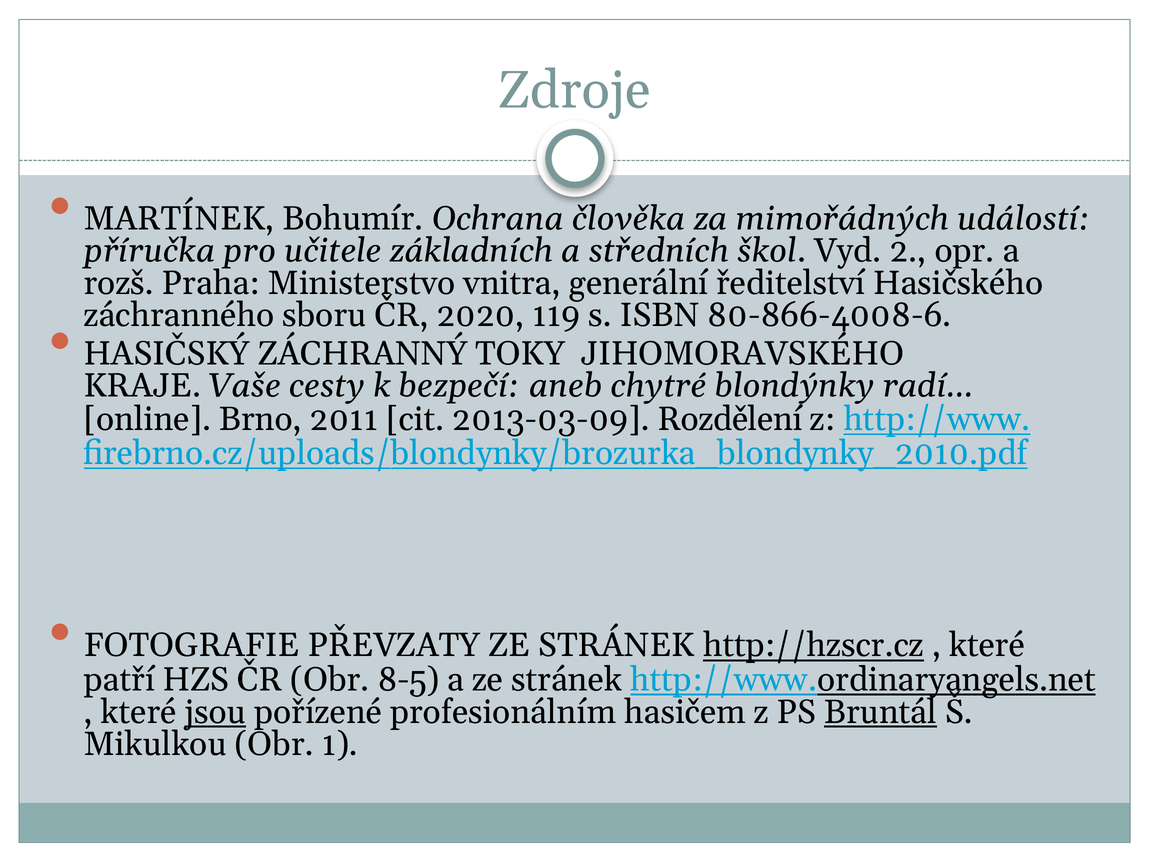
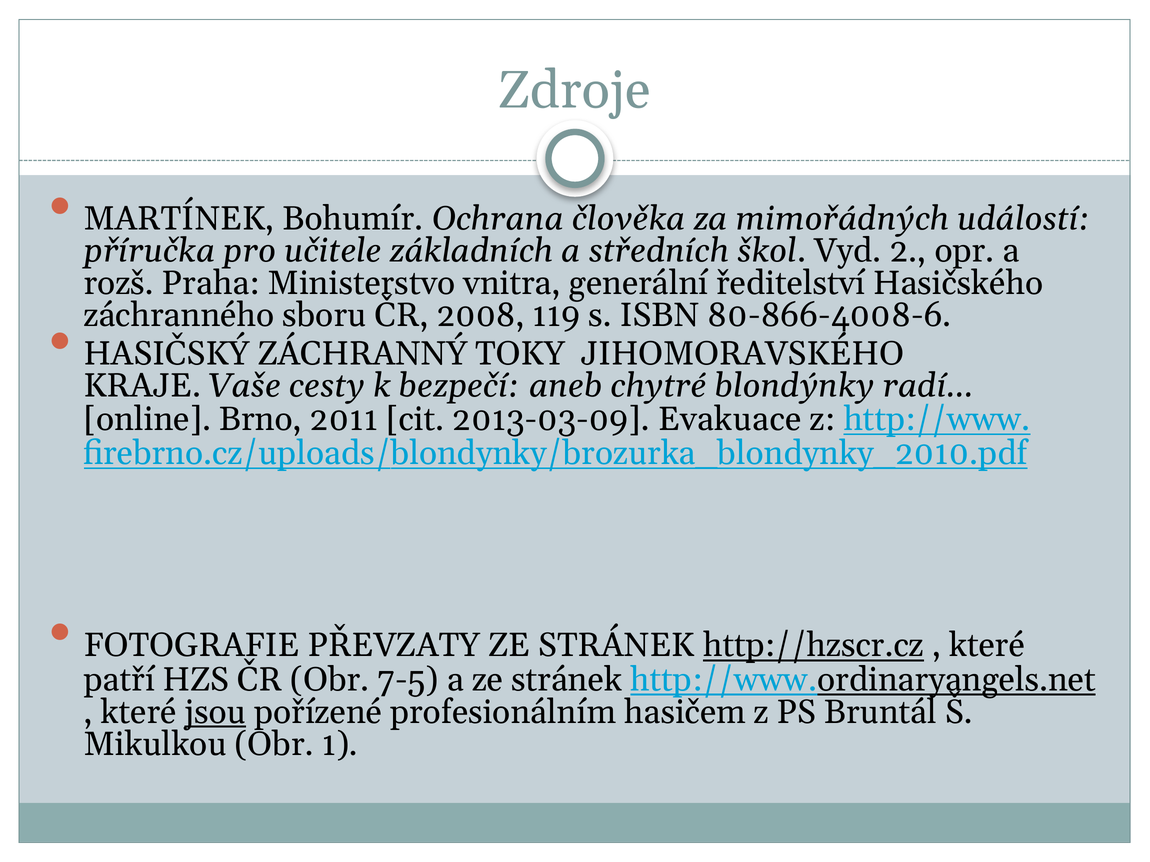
2020: 2020 -> 2008
Rozdělení: Rozdělení -> Evakuace
8-5: 8-5 -> 7-5
Bruntál underline: present -> none
